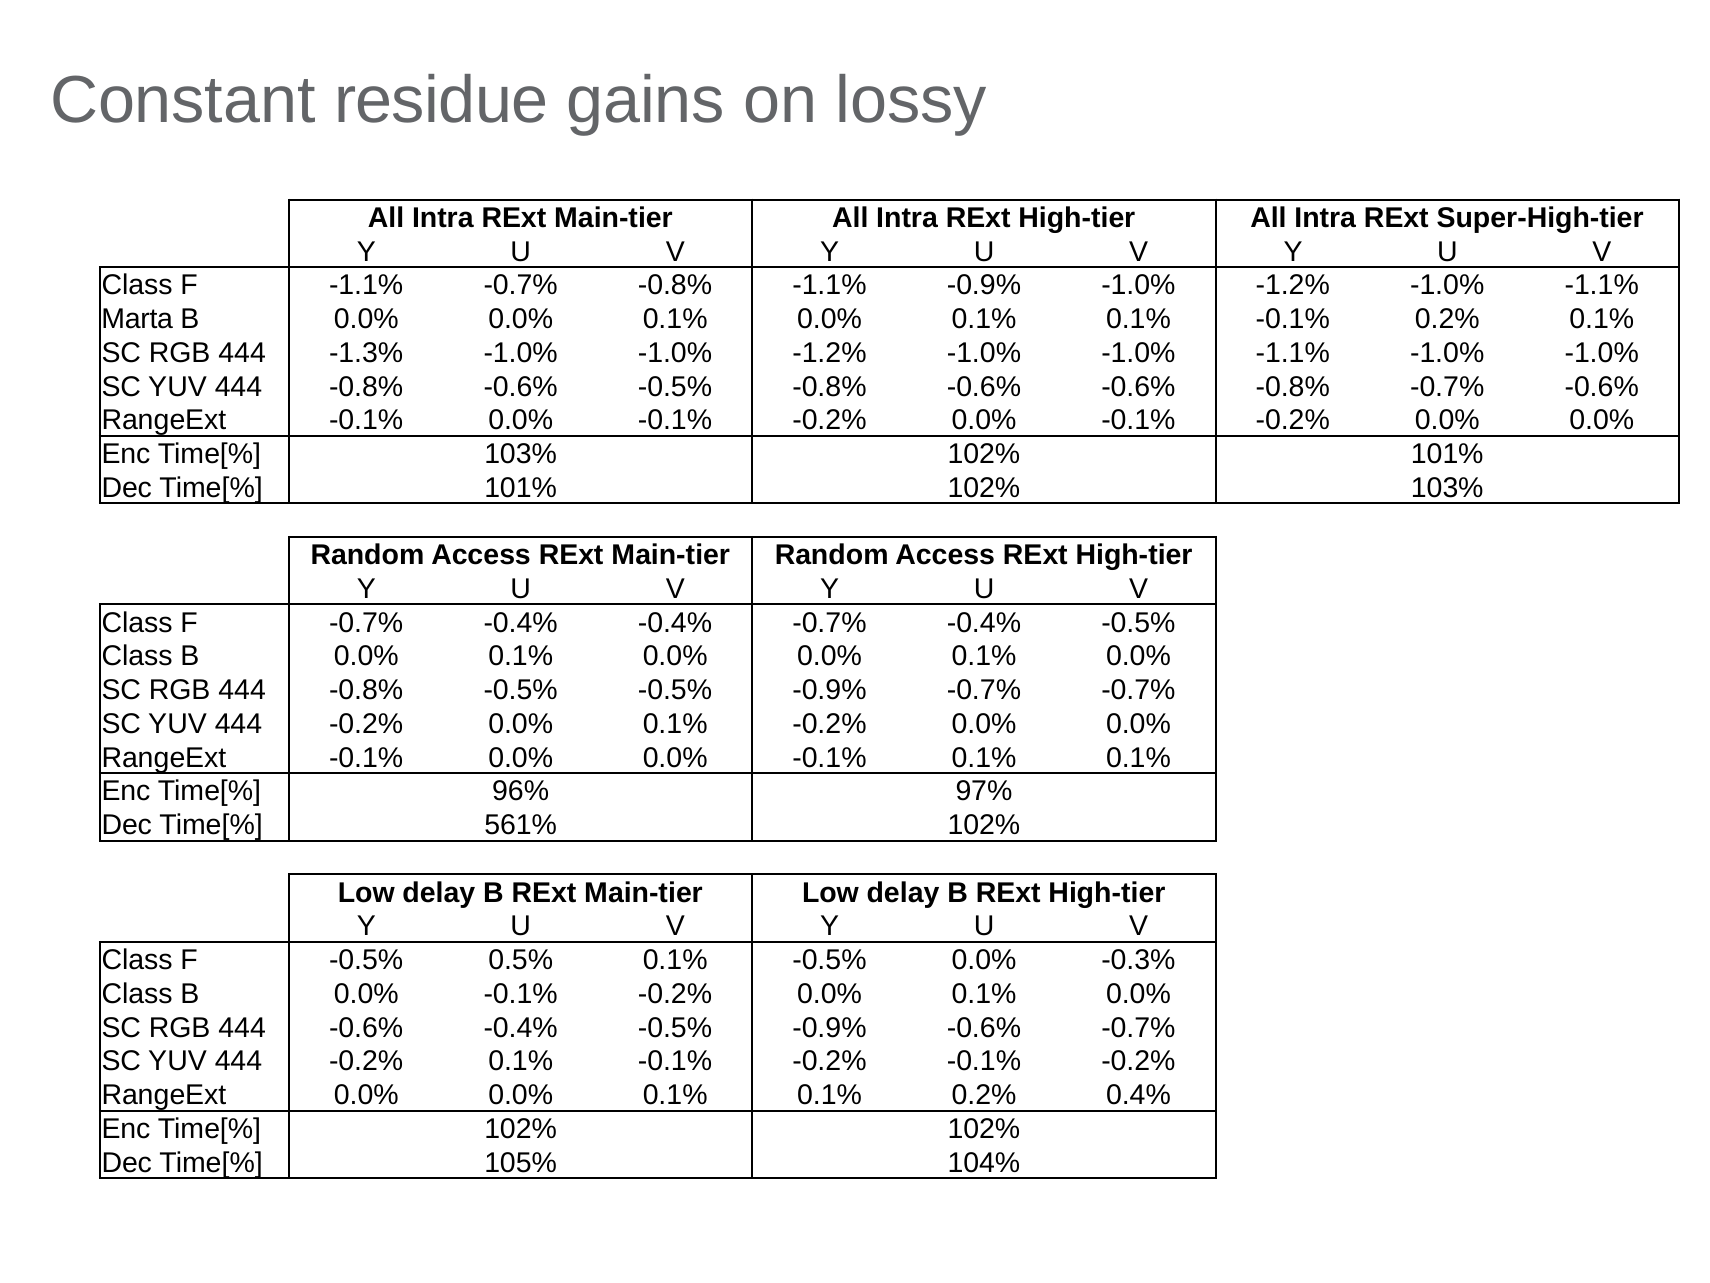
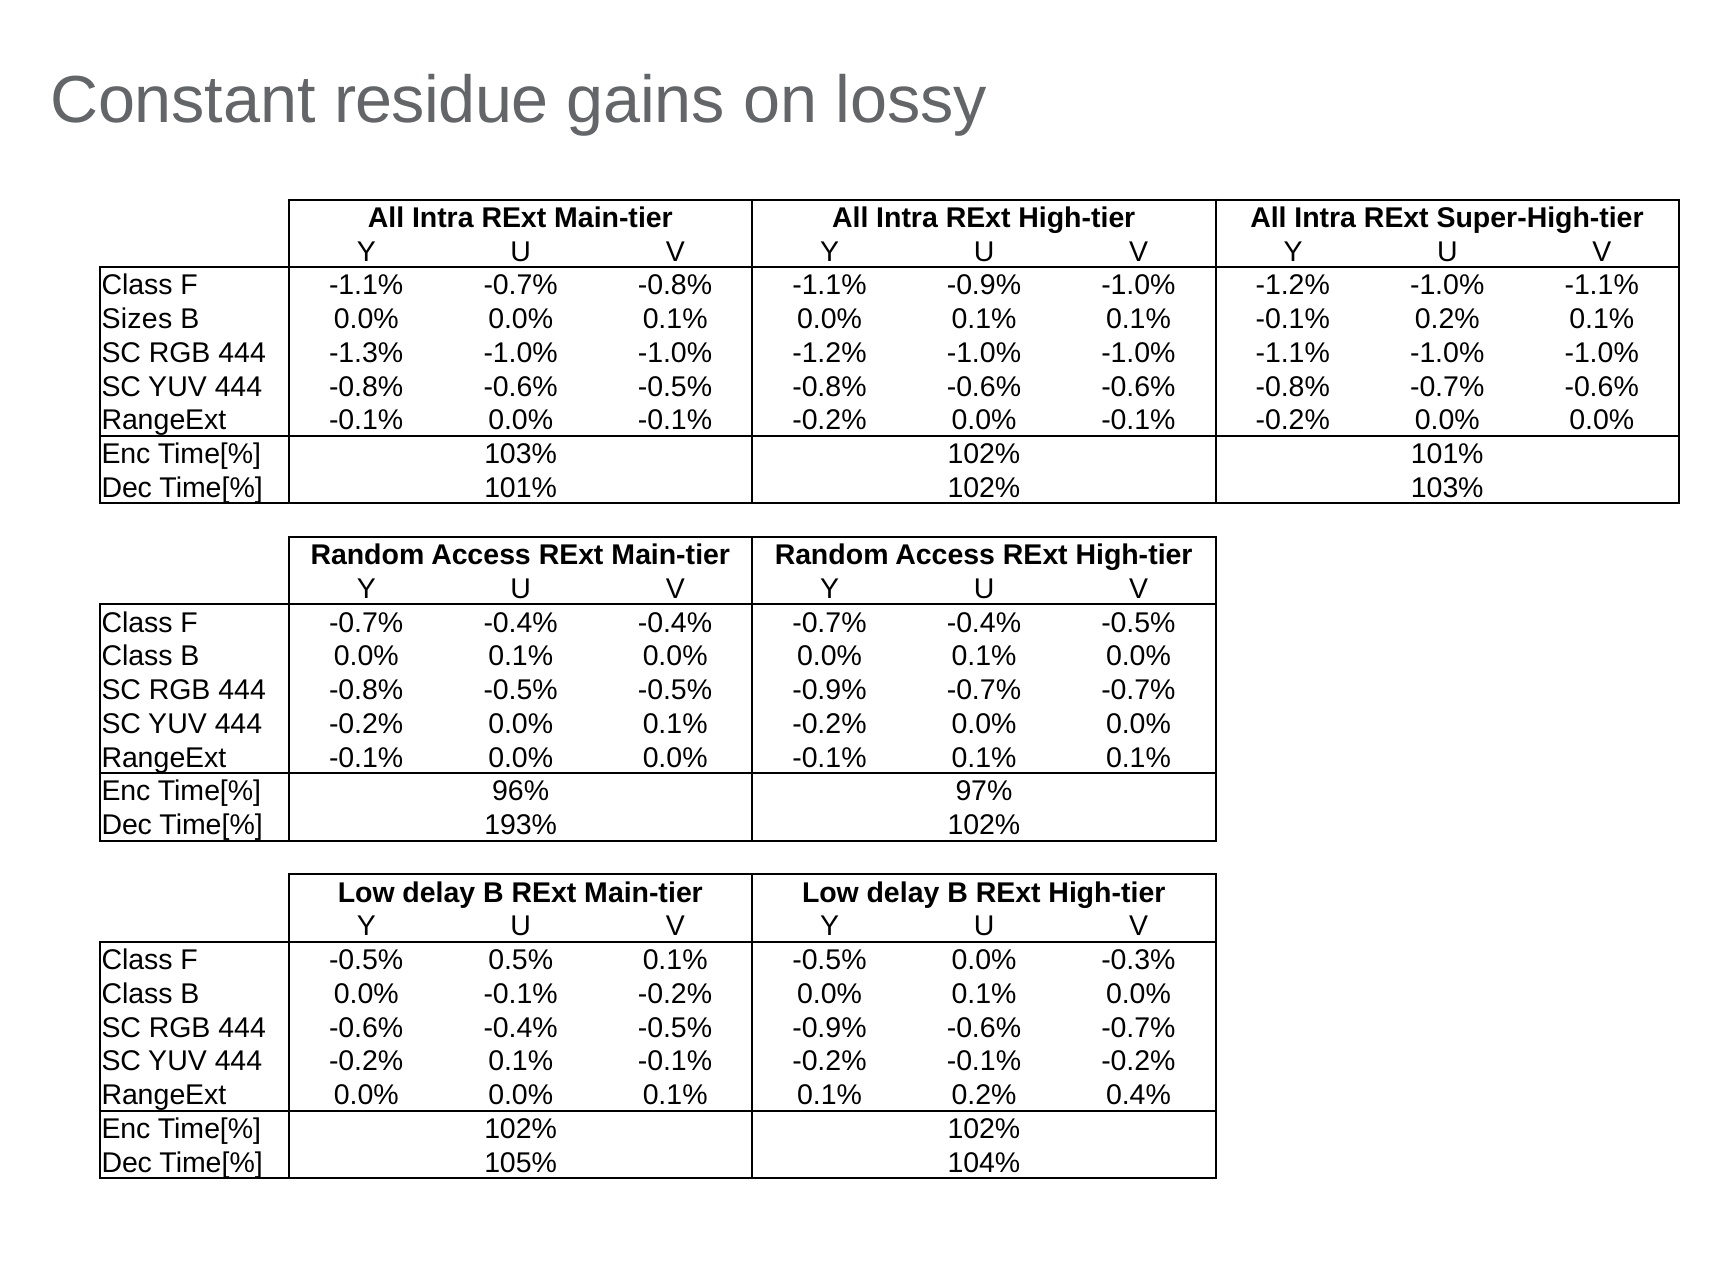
Marta: Marta -> Sizes
561%: 561% -> 193%
